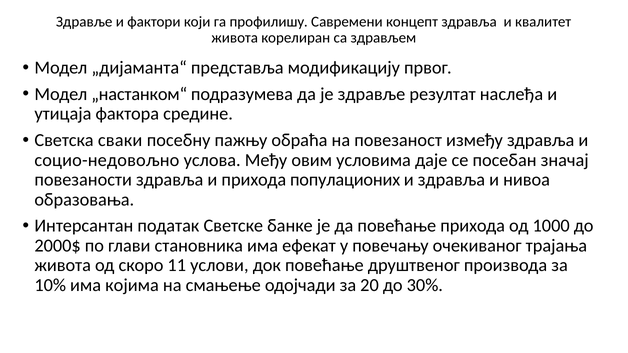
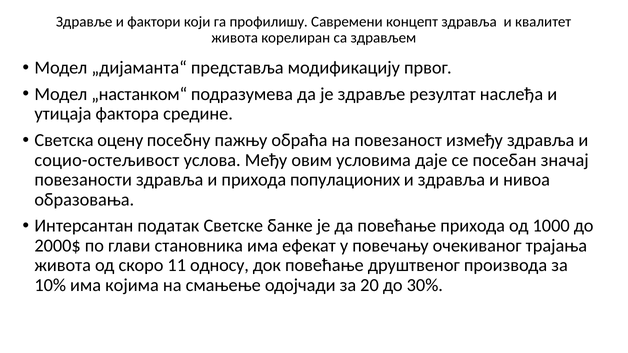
сваки: сваки -> оцену
социо-недовољно: социо-недовољно -> социо-остељивост
услови: услови -> односу
